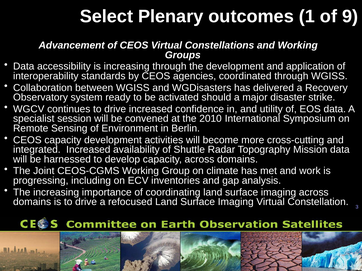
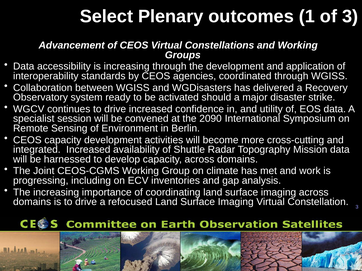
of 9: 9 -> 3
2010: 2010 -> 2090
